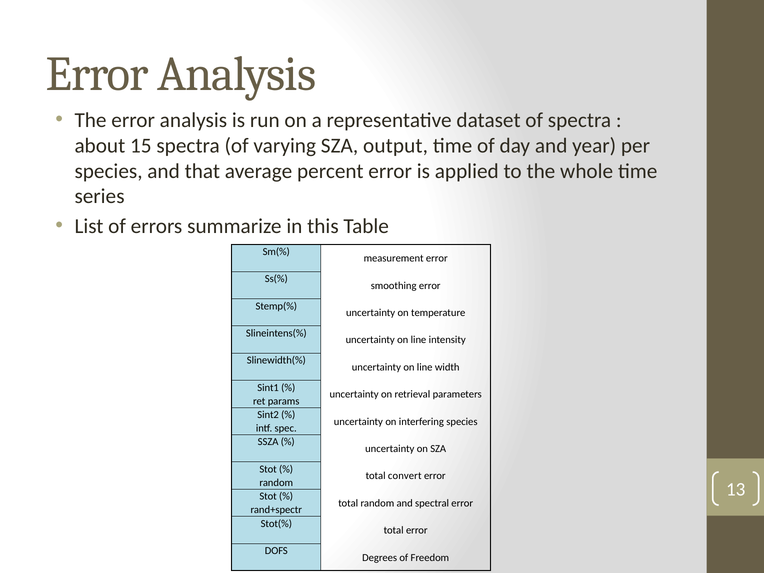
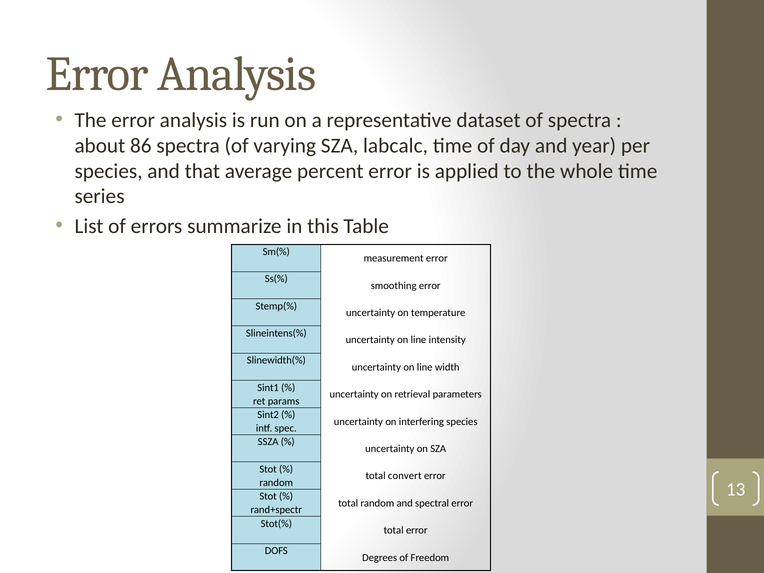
15: 15 -> 86
output: output -> labcalc
